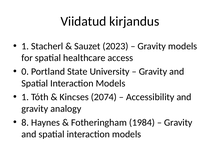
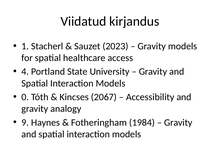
0: 0 -> 4
1 at (25, 97): 1 -> 0
2074: 2074 -> 2067
8: 8 -> 9
